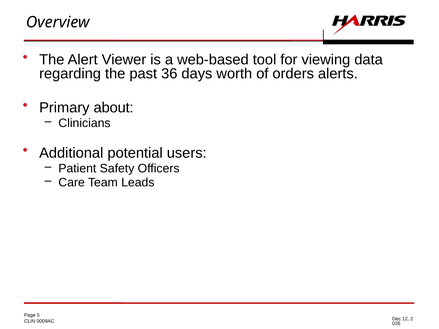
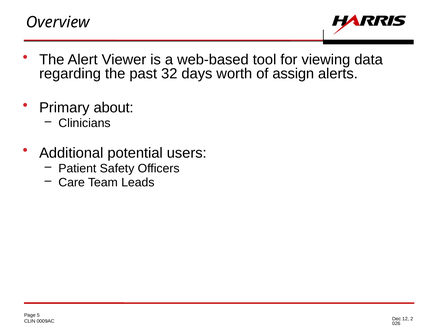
36: 36 -> 32
orders: orders -> assign
